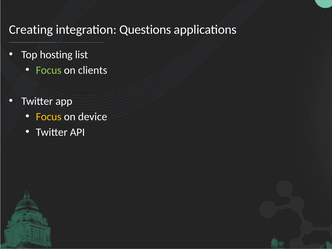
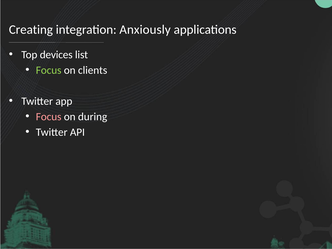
Questions: Questions -> Anxiously
hosting: hosting -> devices
Focus at (49, 117) colour: yellow -> pink
device: device -> during
